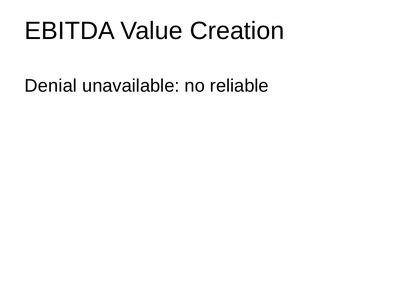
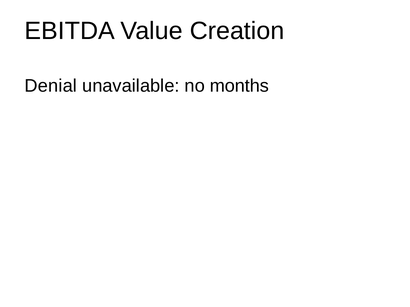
reliable: reliable -> months
